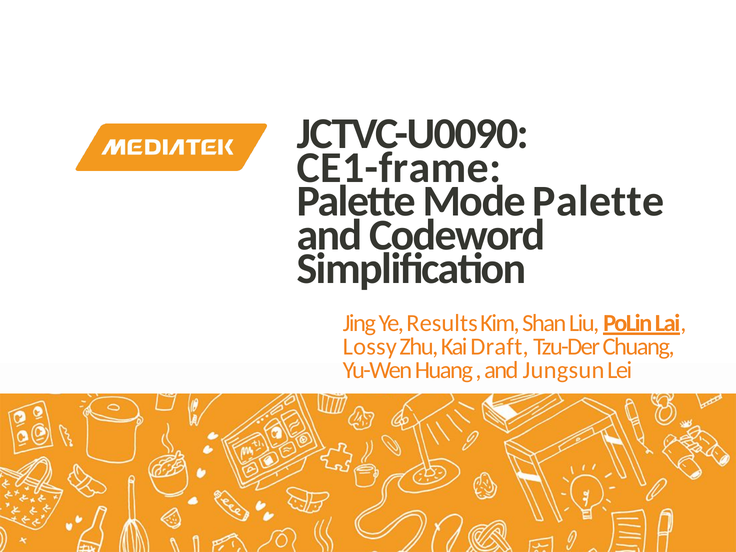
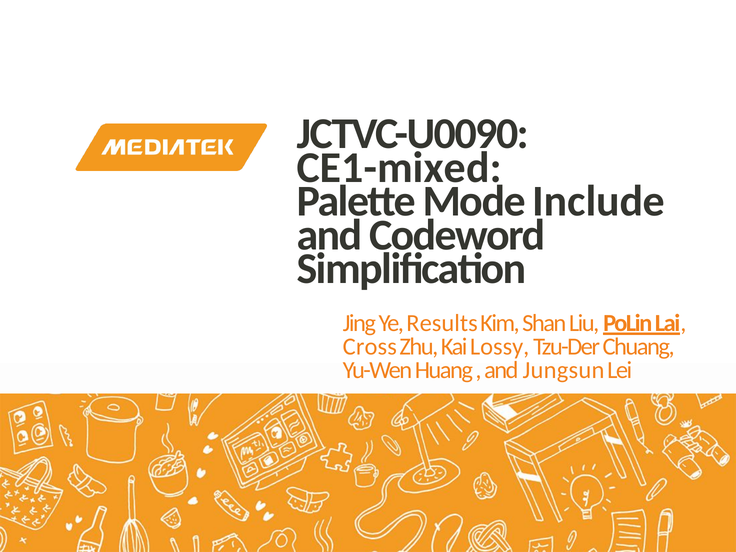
CE1-frame: CE1-frame -> CE1-mixed
Mode Palette: Palette -> Include
Lossy: Lossy -> Cross
Draft: Draft -> Lossy
